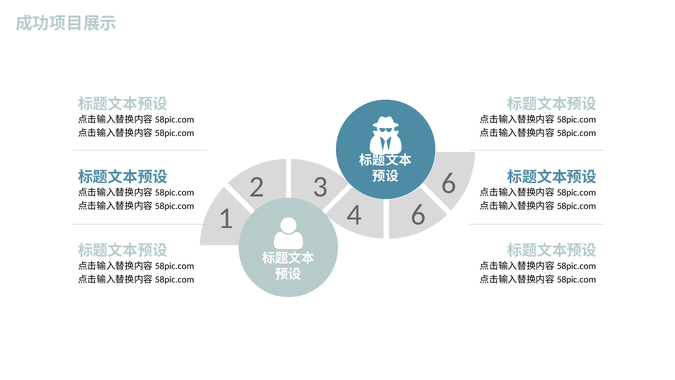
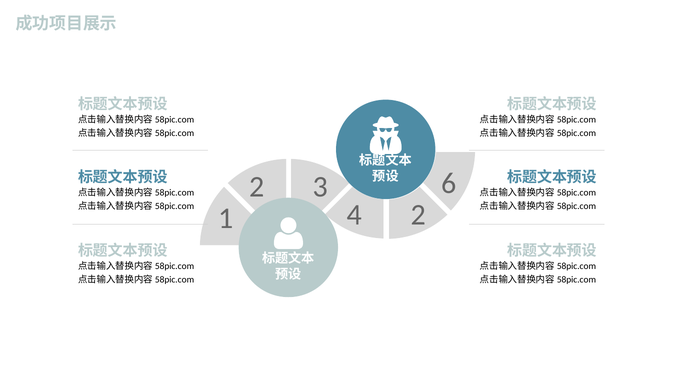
4 6: 6 -> 2
